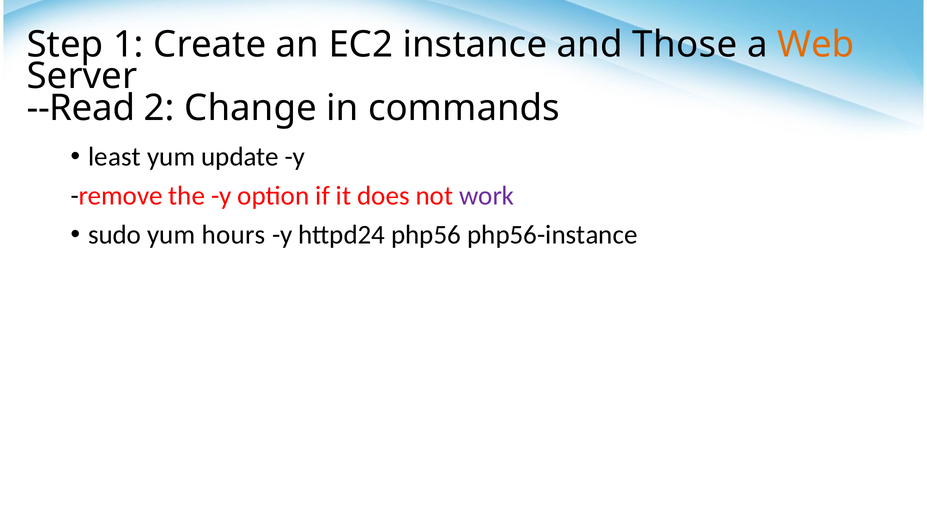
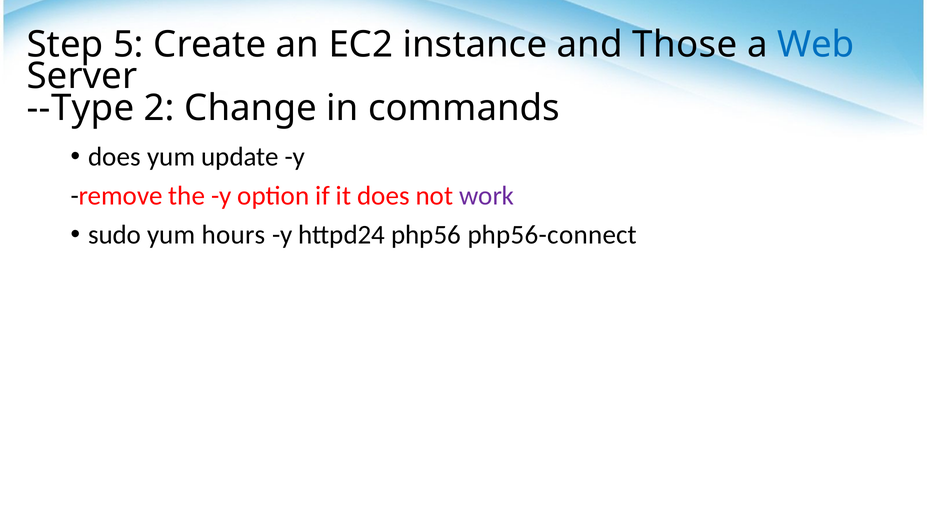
1: 1 -> 5
Web colour: orange -> blue
--Read: --Read -> --Type
least at (114, 157): least -> does
php56-instance: php56-instance -> php56-connect
